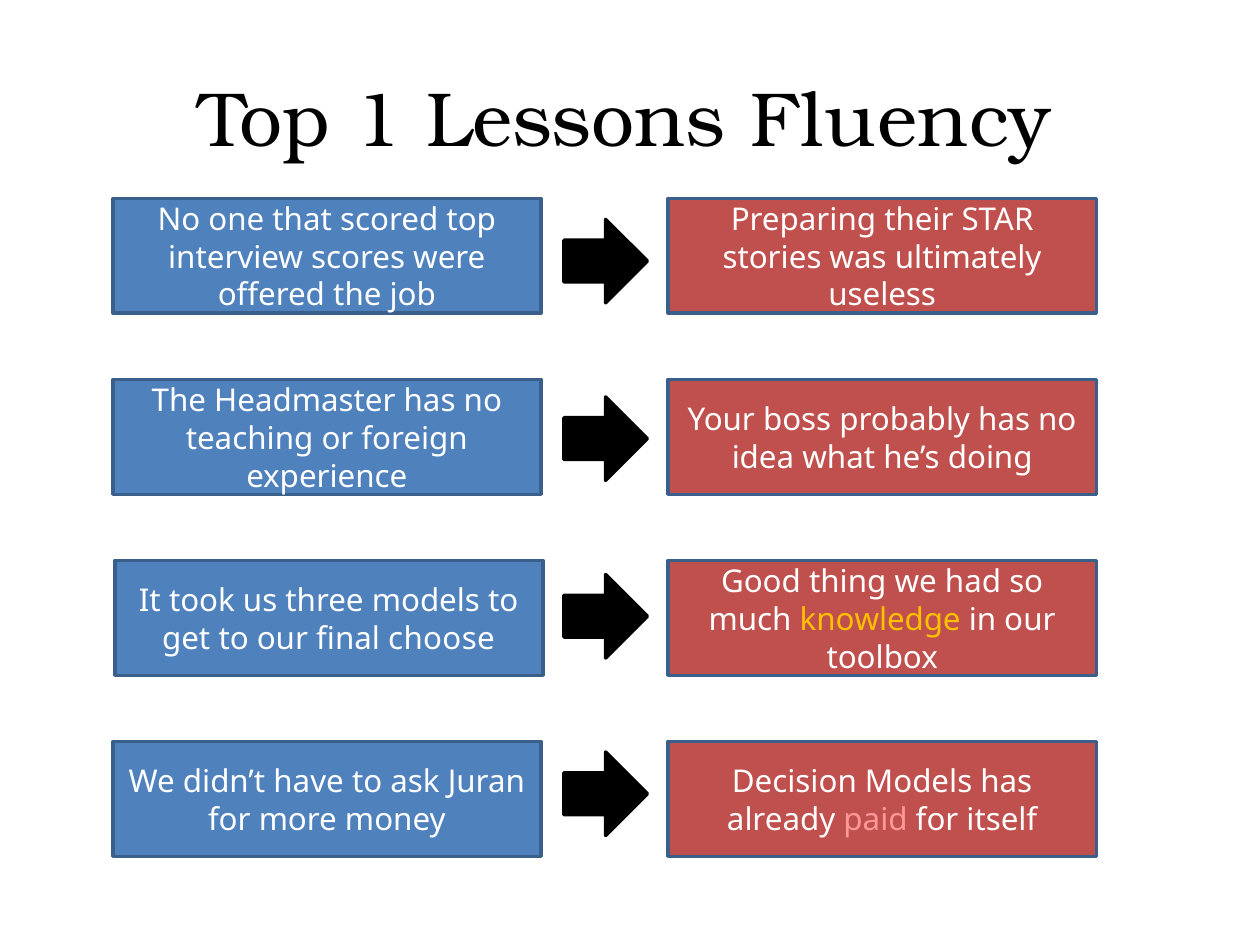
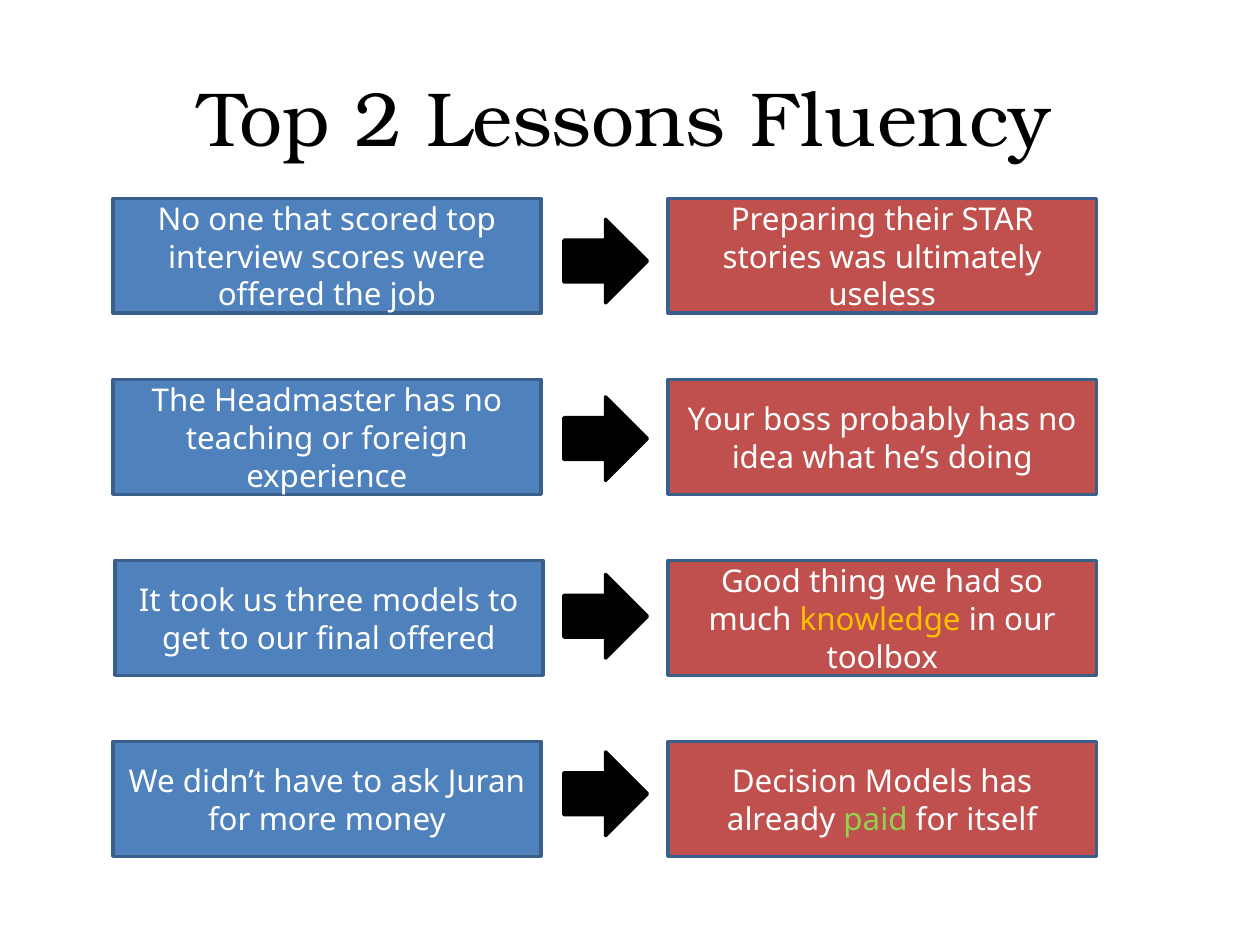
1: 1 -> 2
final choose: choose -> offered
paid colour: pink -> light green
